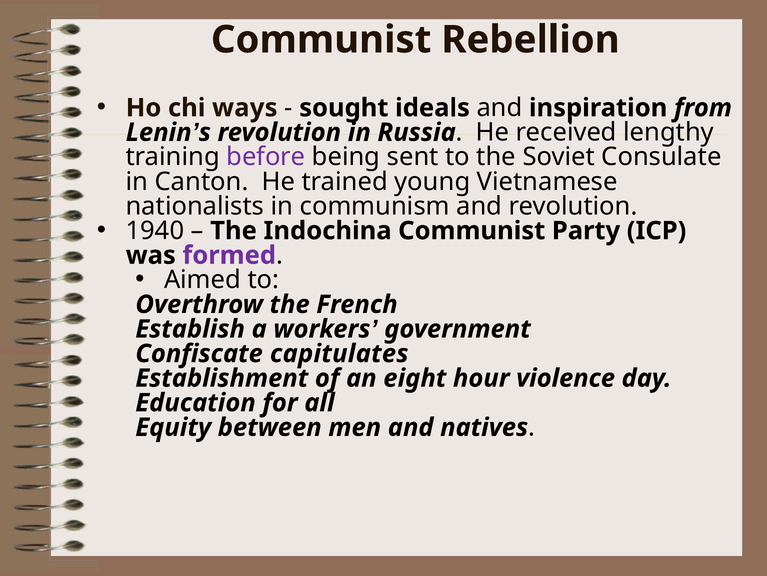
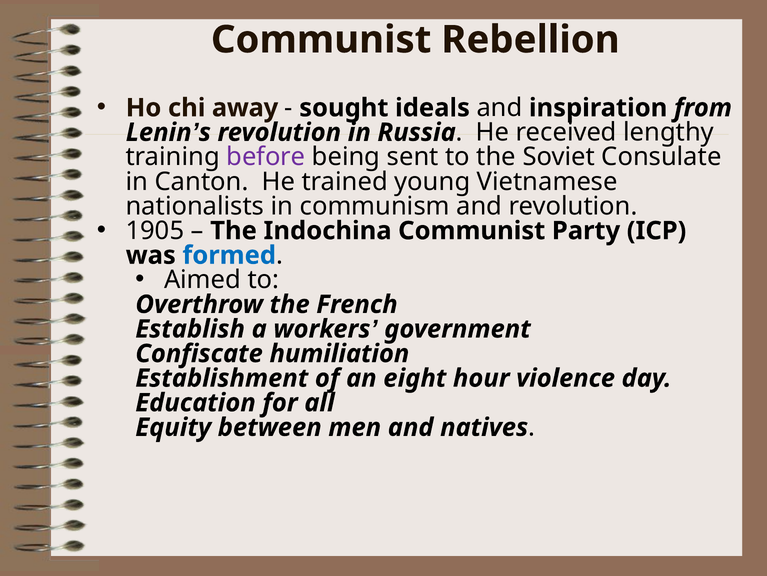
ways: ways -> away
1940: 1940 -> 1905
formed colour: purple -> blue
capitulates: capitulates -> humiliation
